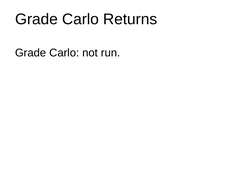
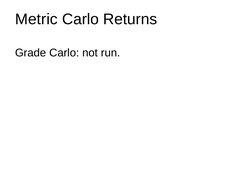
Grade at (36, 19): Grade -> Metric
